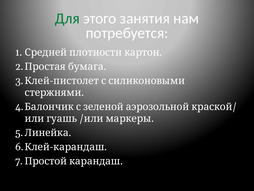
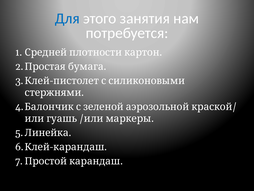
Для colour: green -> blue
